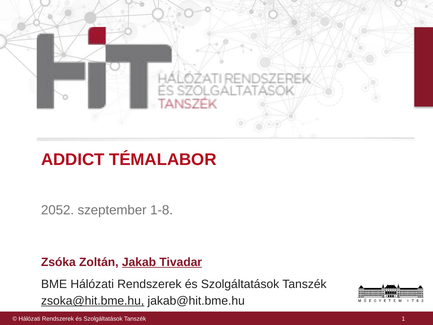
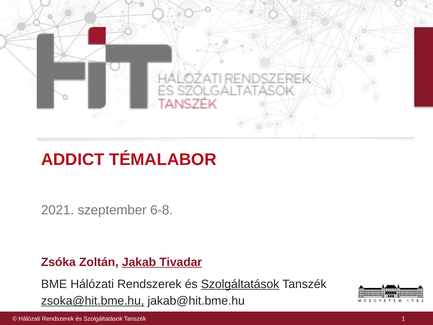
2052: 2052 -> 2021
1-8: 1-8 -> 6-8
Szolgáltatások at (240, 284) underline: none -> present
